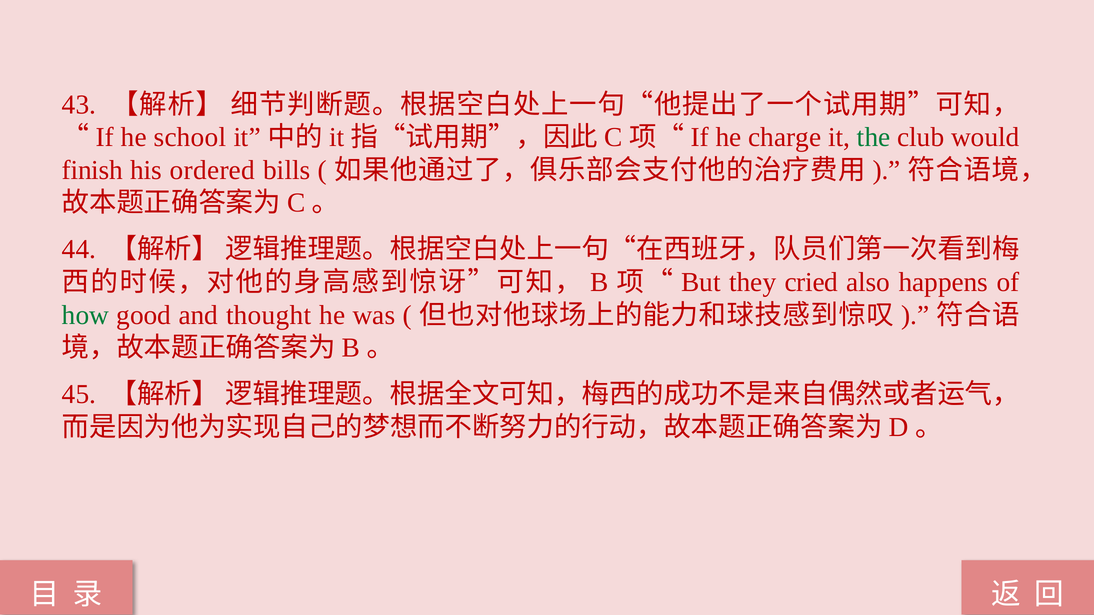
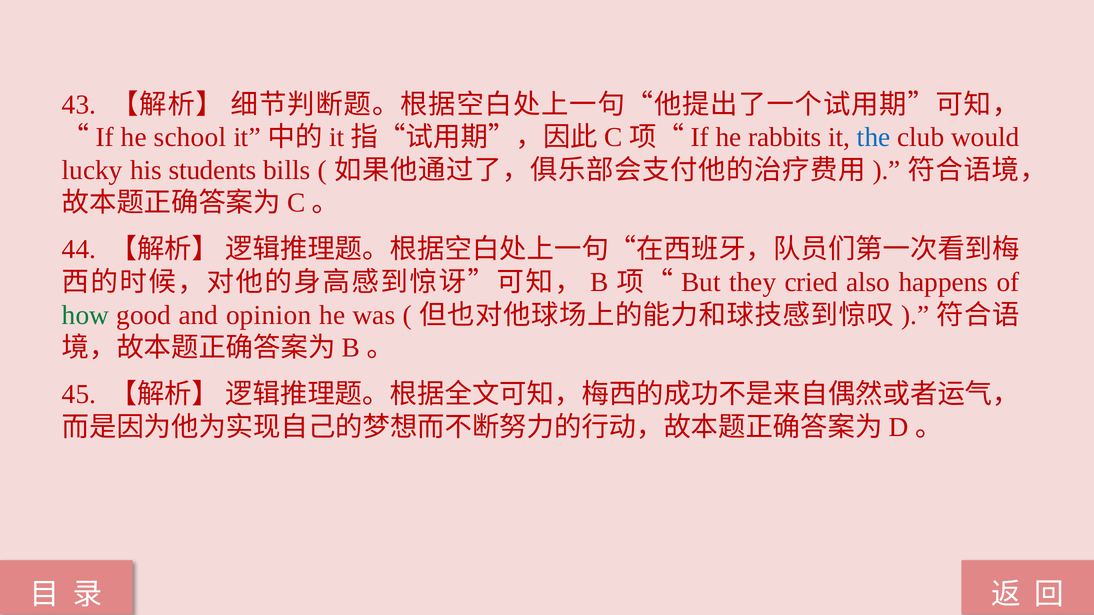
charge: charge -> rabbits
the colour: green -> blue
finish: finish -> lucky
ordered: ordered -> students
thought: thought -> opinion
